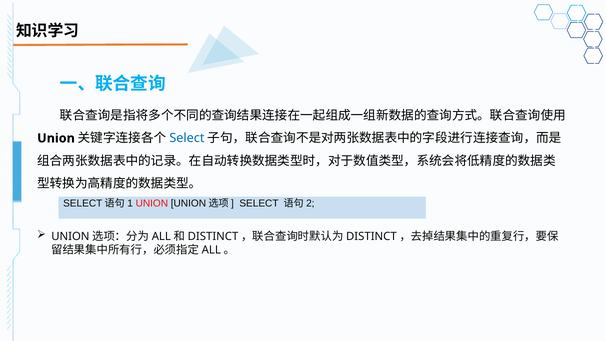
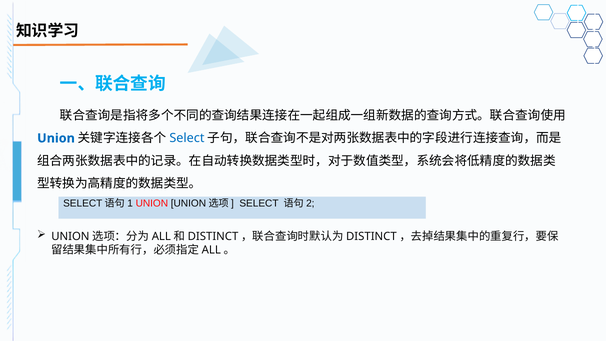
Union at (56, 138) colour: black -> blue
